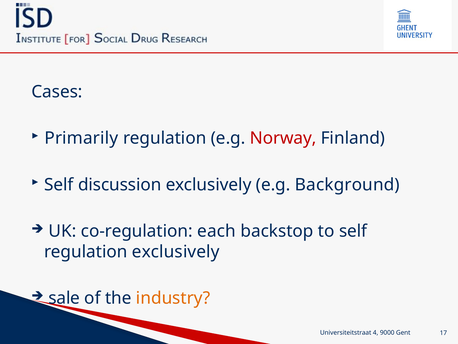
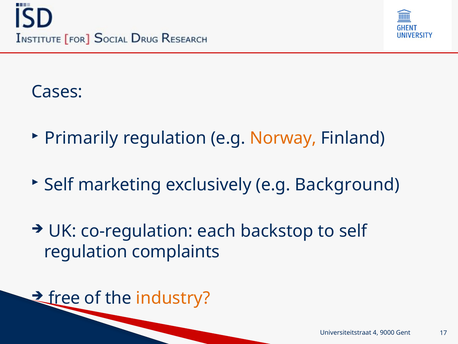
Norway colour: red -> orange
discussion: discussion -> marketing
regulation exclusively: exclusively -> complaints
sale: sale -> free
